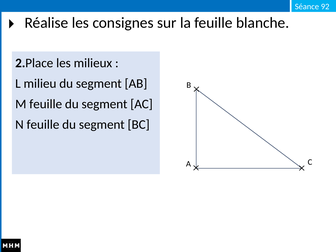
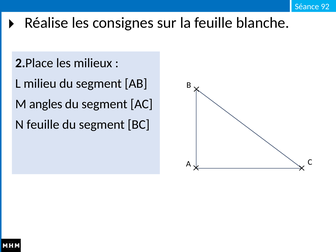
M feuille: feuille -> angles
